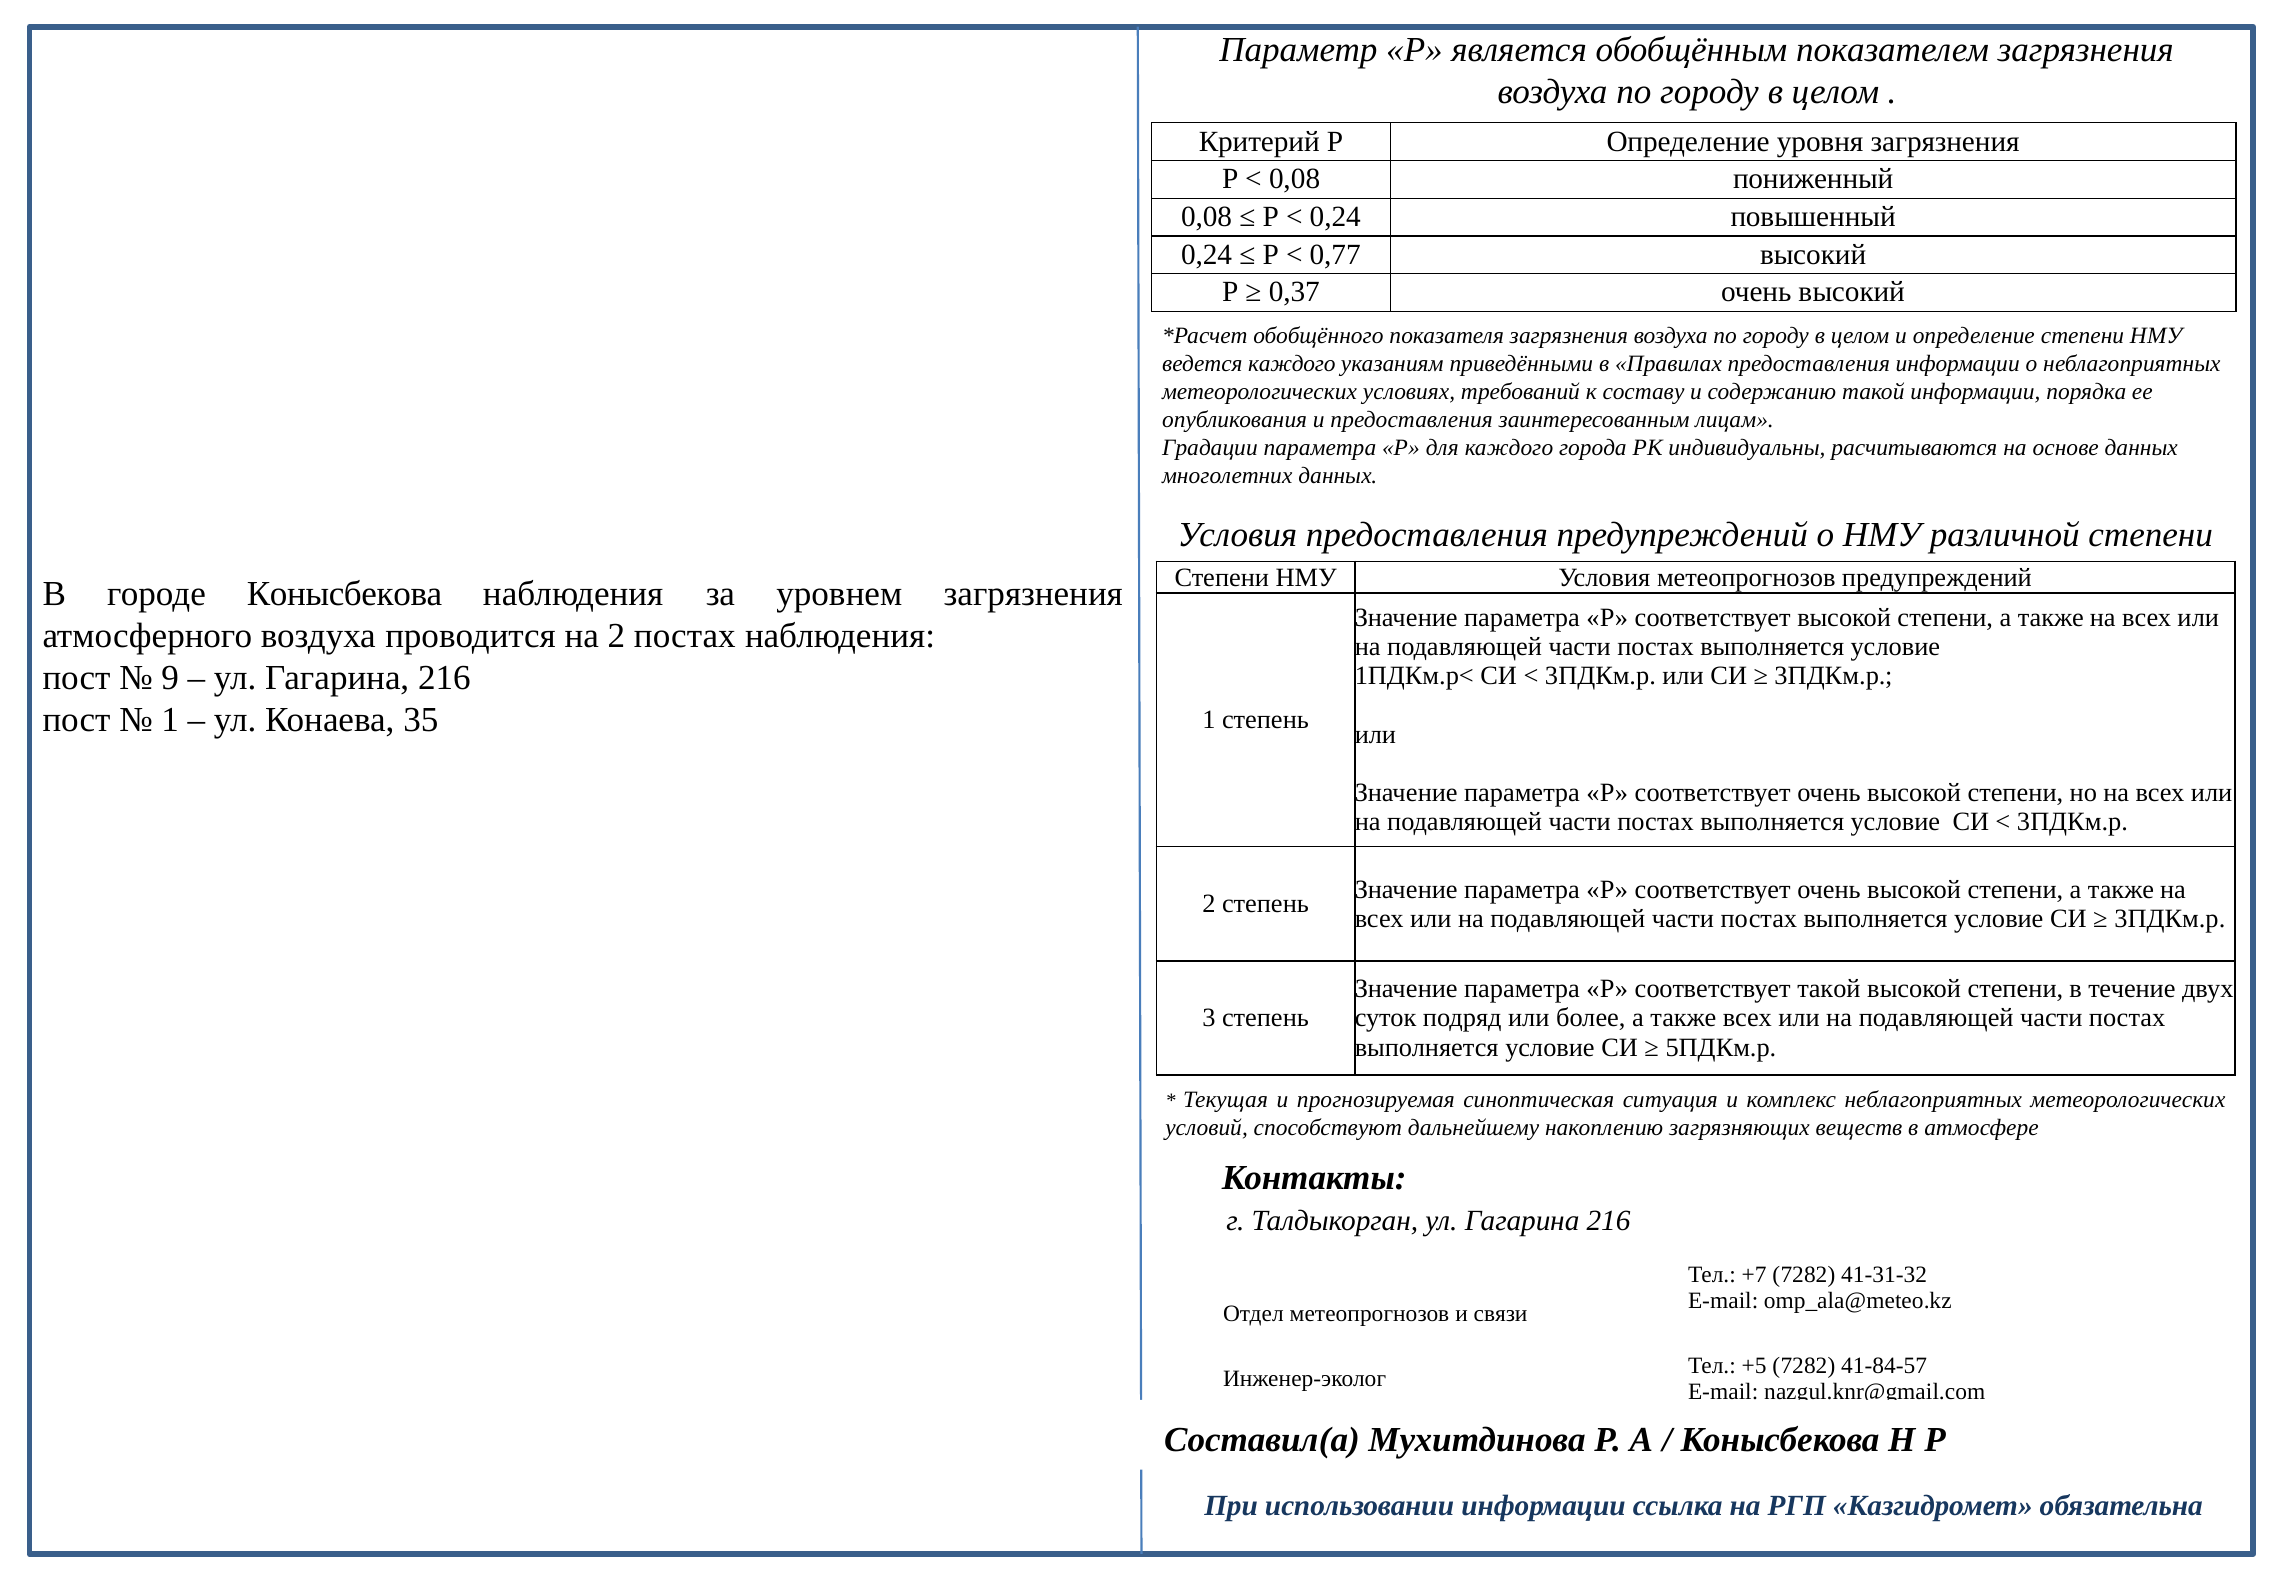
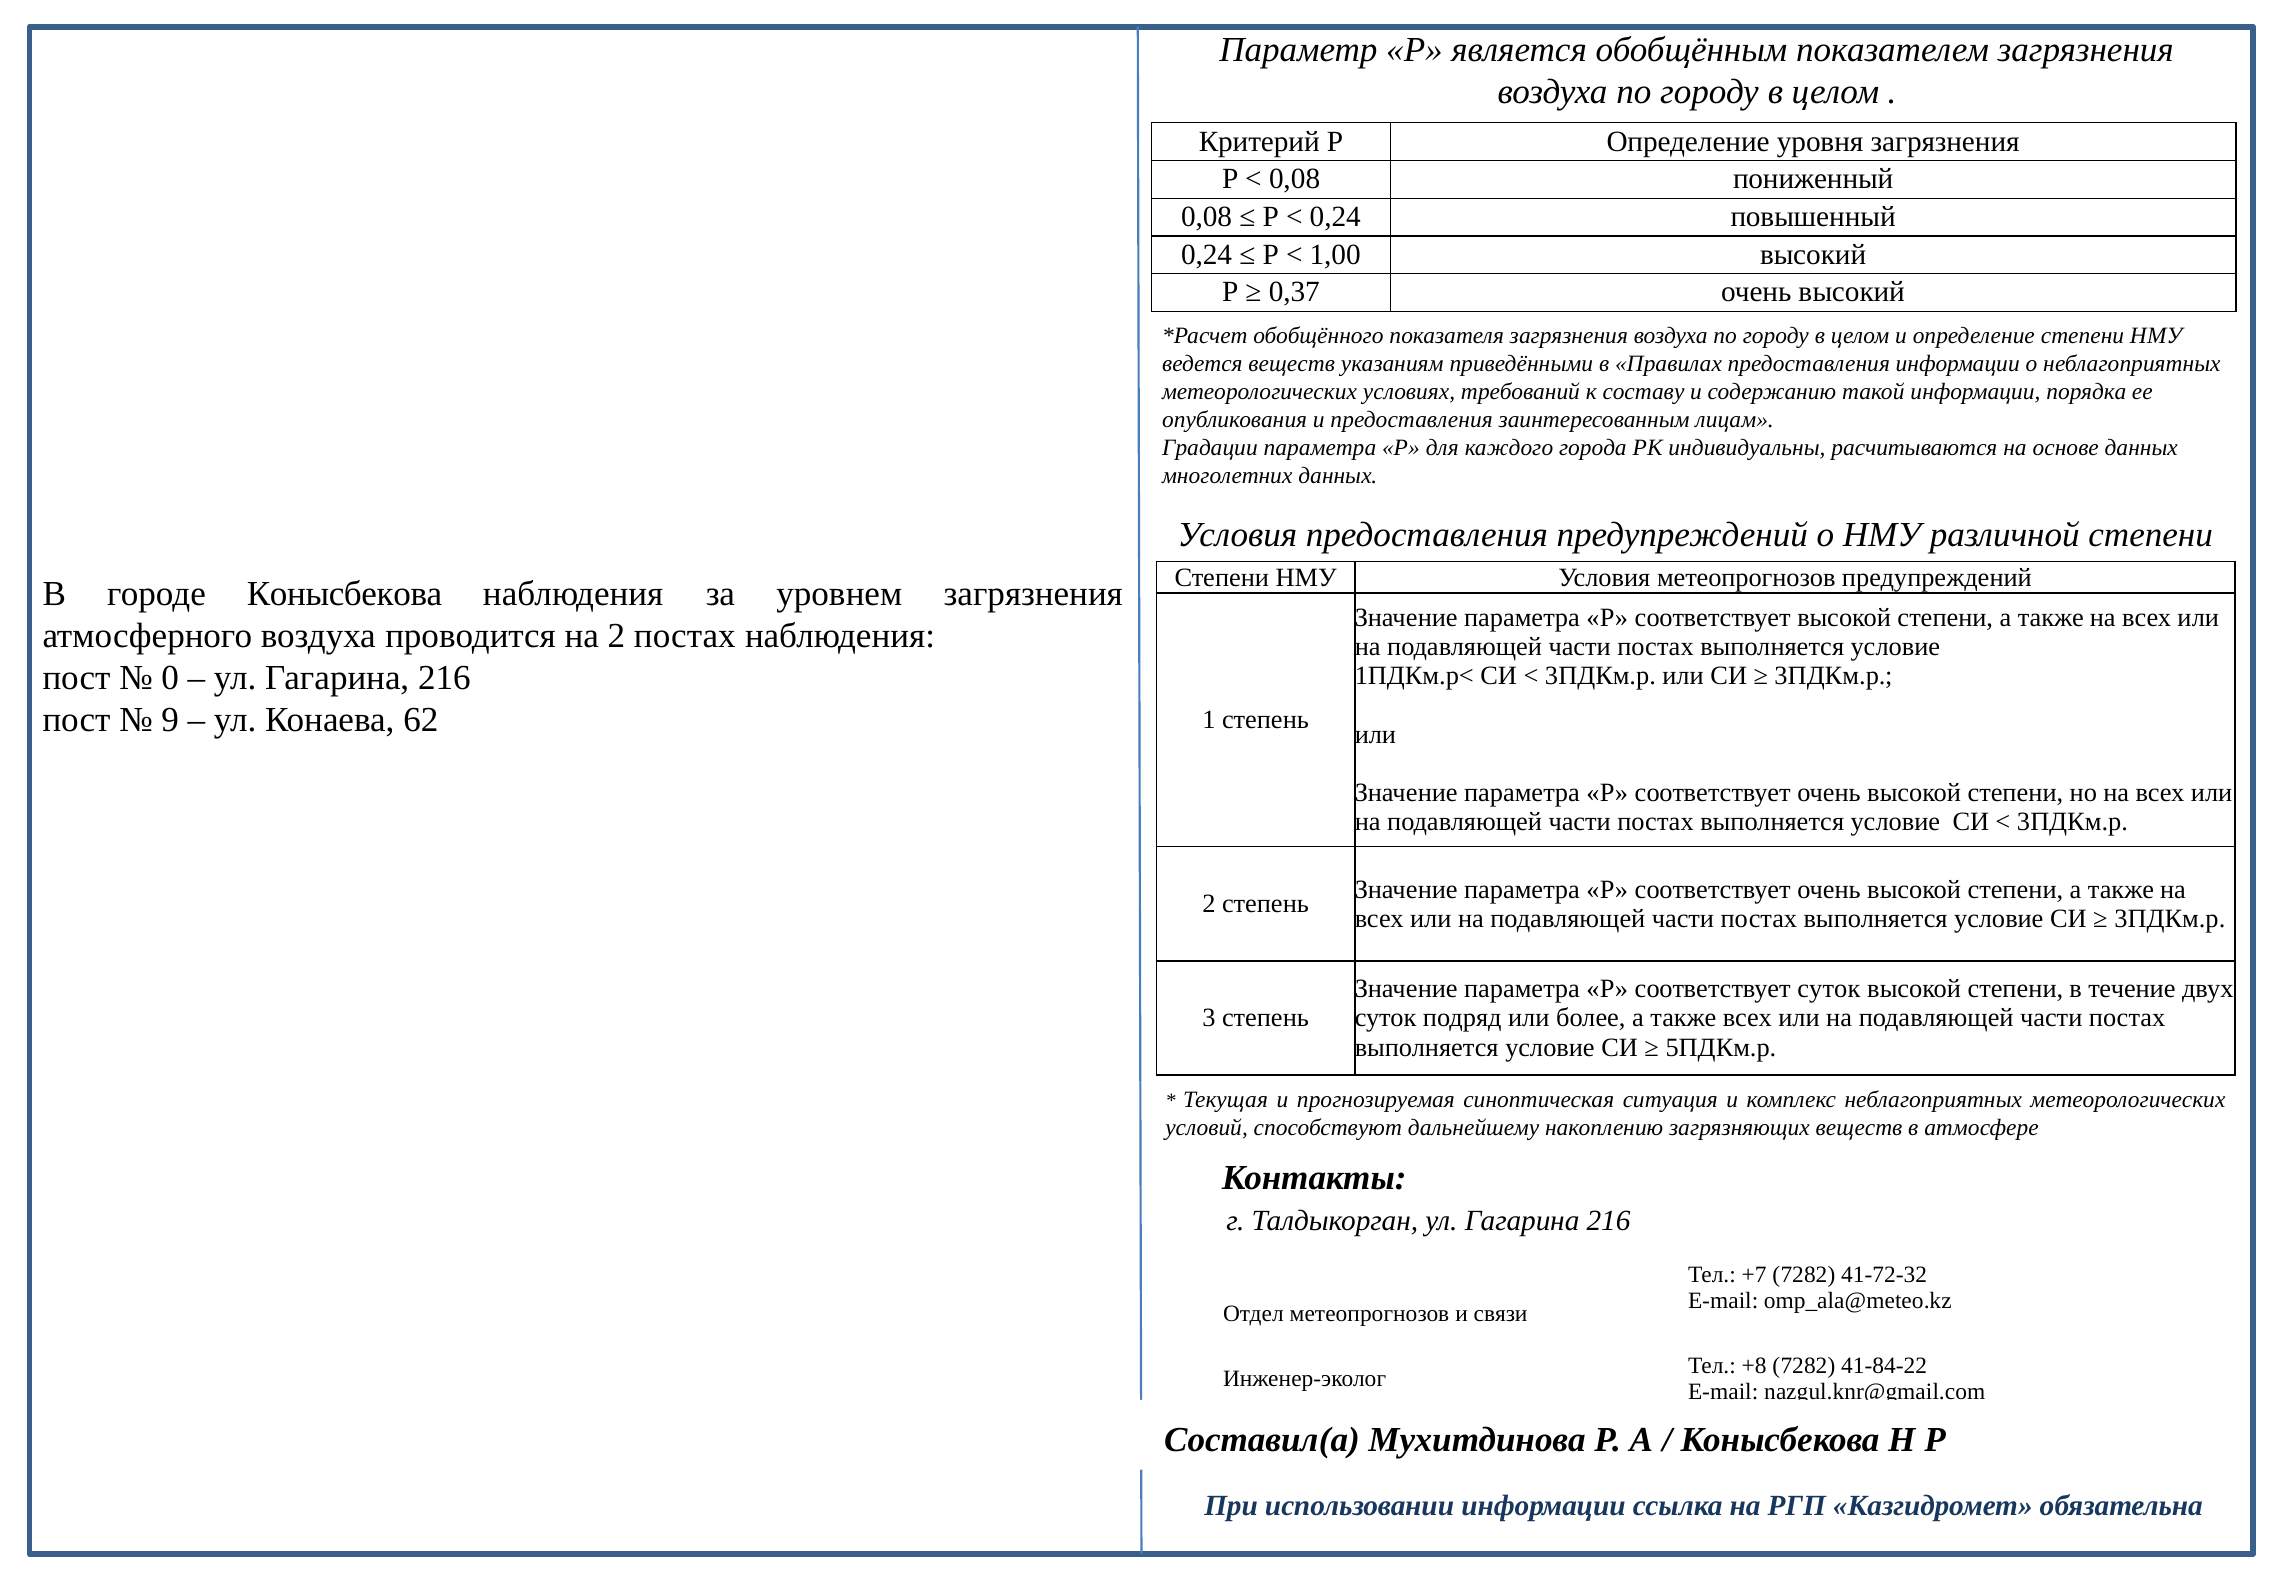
0,77: 0,77 -> 1,00
ведется каждого: каждого -> веществ
9: 9 -> 0
1 at (170, 720): 1 -> 9
35: 35 -> 62
соответствует такой: такой -> суток
41-31-32: 41-31-32 -> 41-72-32
+5: +5 -> +8
41-84-57: 41-84-57 -> 41-84-22
